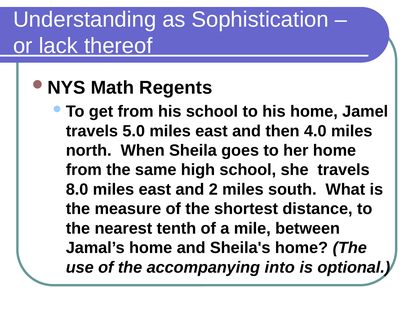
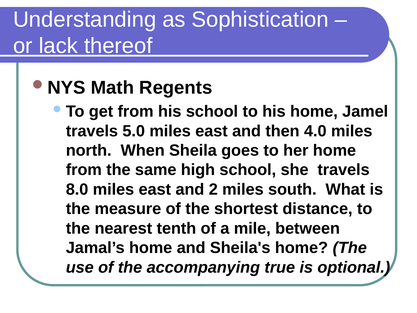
into: into -> true
